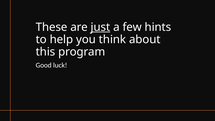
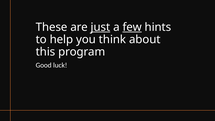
few underline: none -> present
